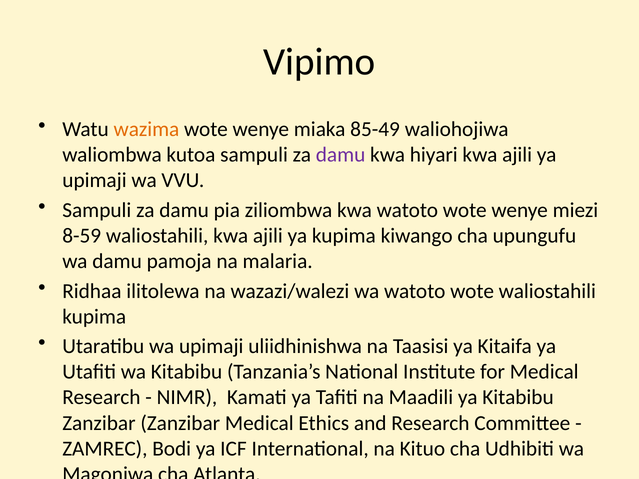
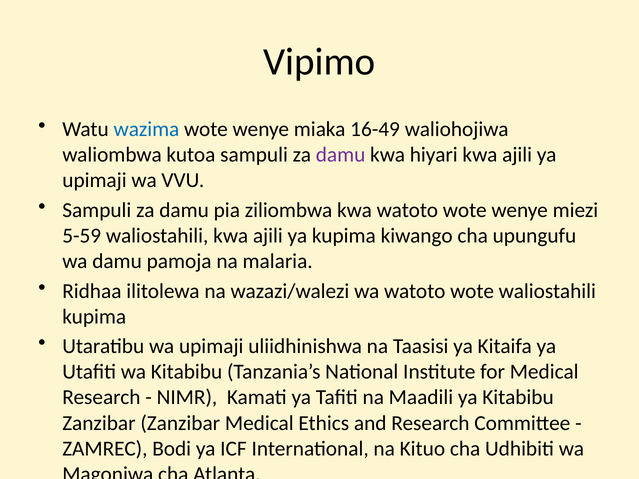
wazima colour: orange -> blue
85-49: 85-49 -> 16-49
8-59: 8-59 -> 5-59
